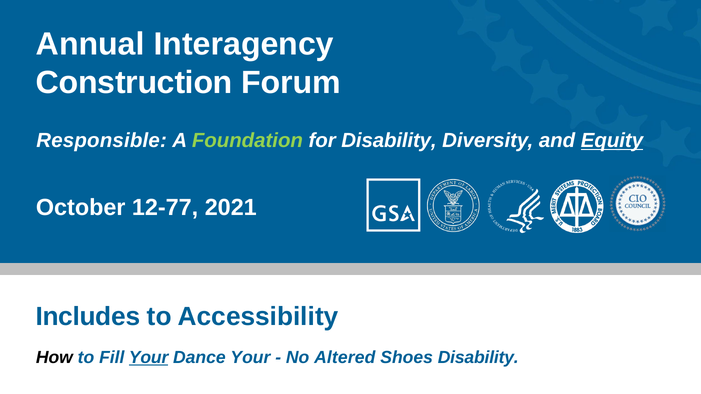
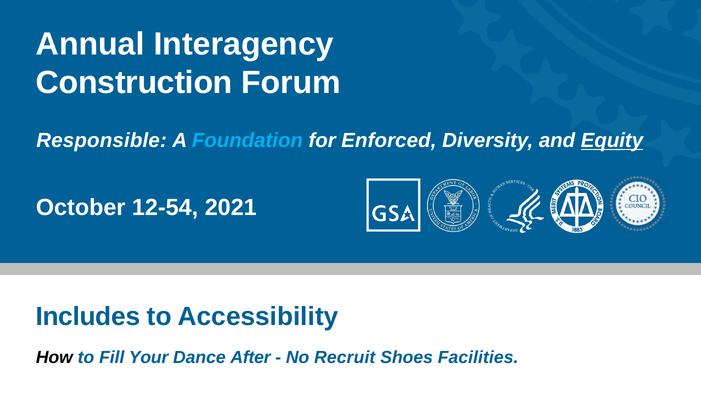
Foundation colour: light green -> light blue
for Disability: Disability -> Enforced
12-77: 12-77 -> 12-54
Your at (149, 358) underline: present -> none
Dance Your: Your -> After
Altered: Altered -> Recruit
Shoes Disability: Disability -> Facilities
